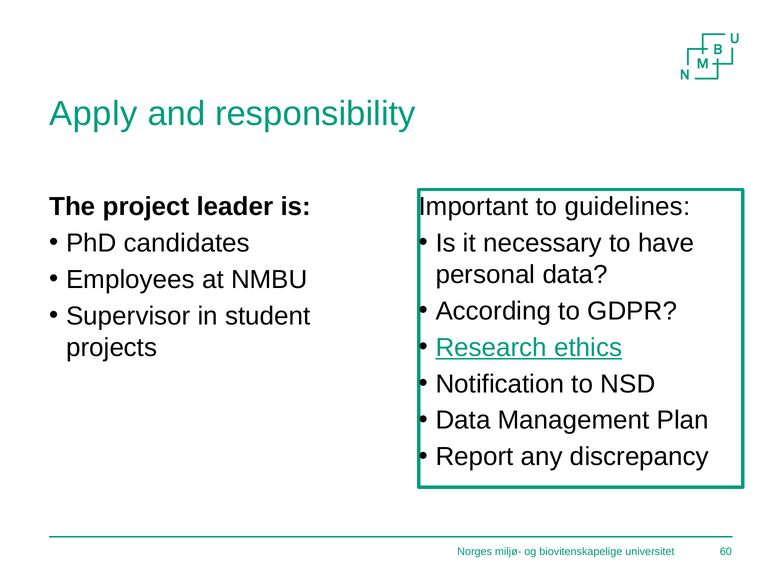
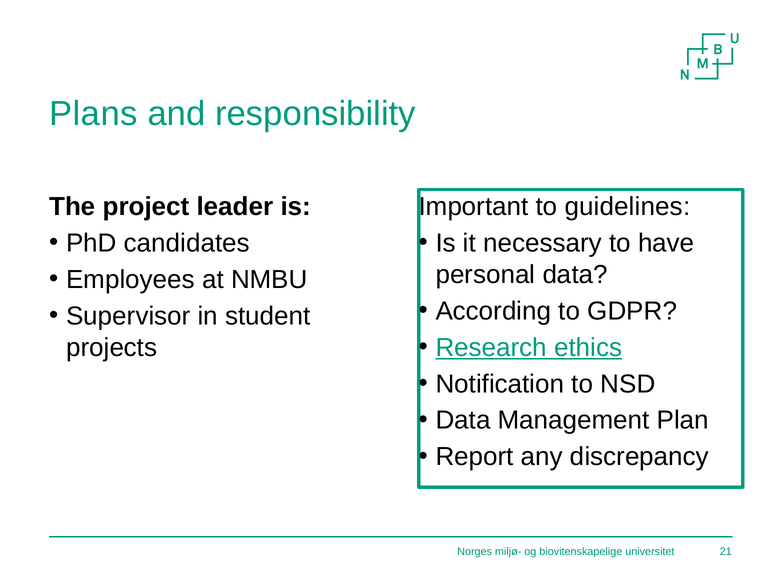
Apply: Apply -> Plans
60: 60 -> 21
